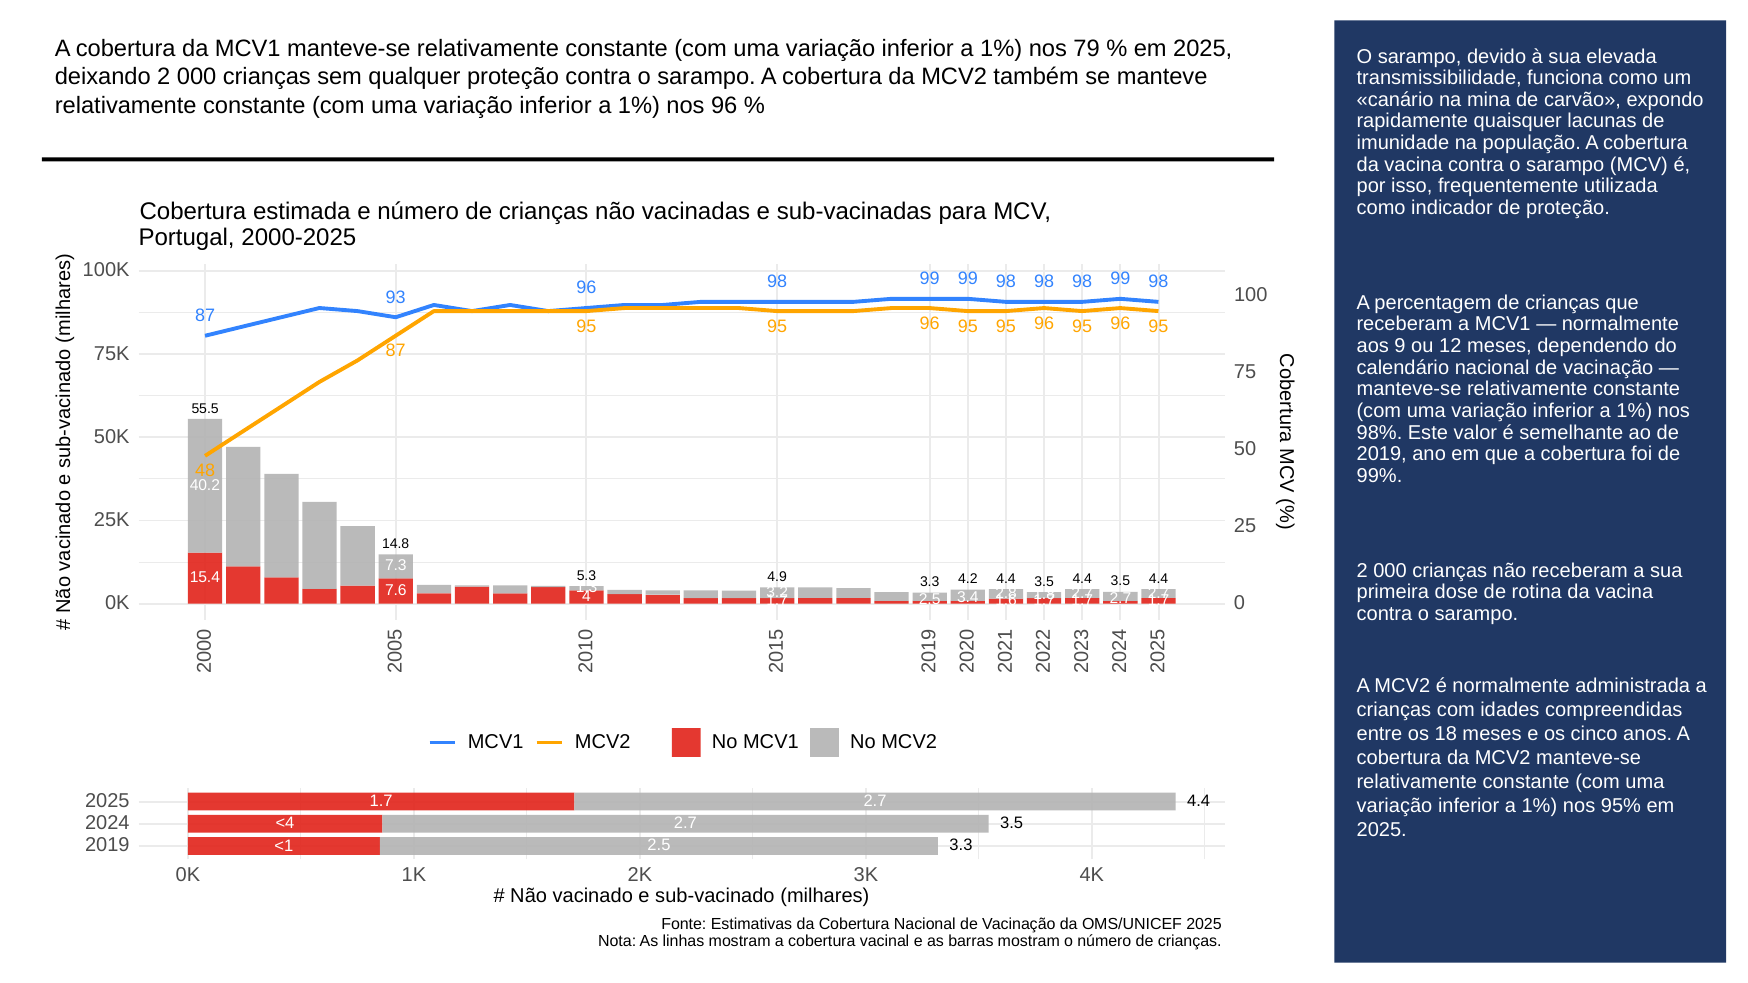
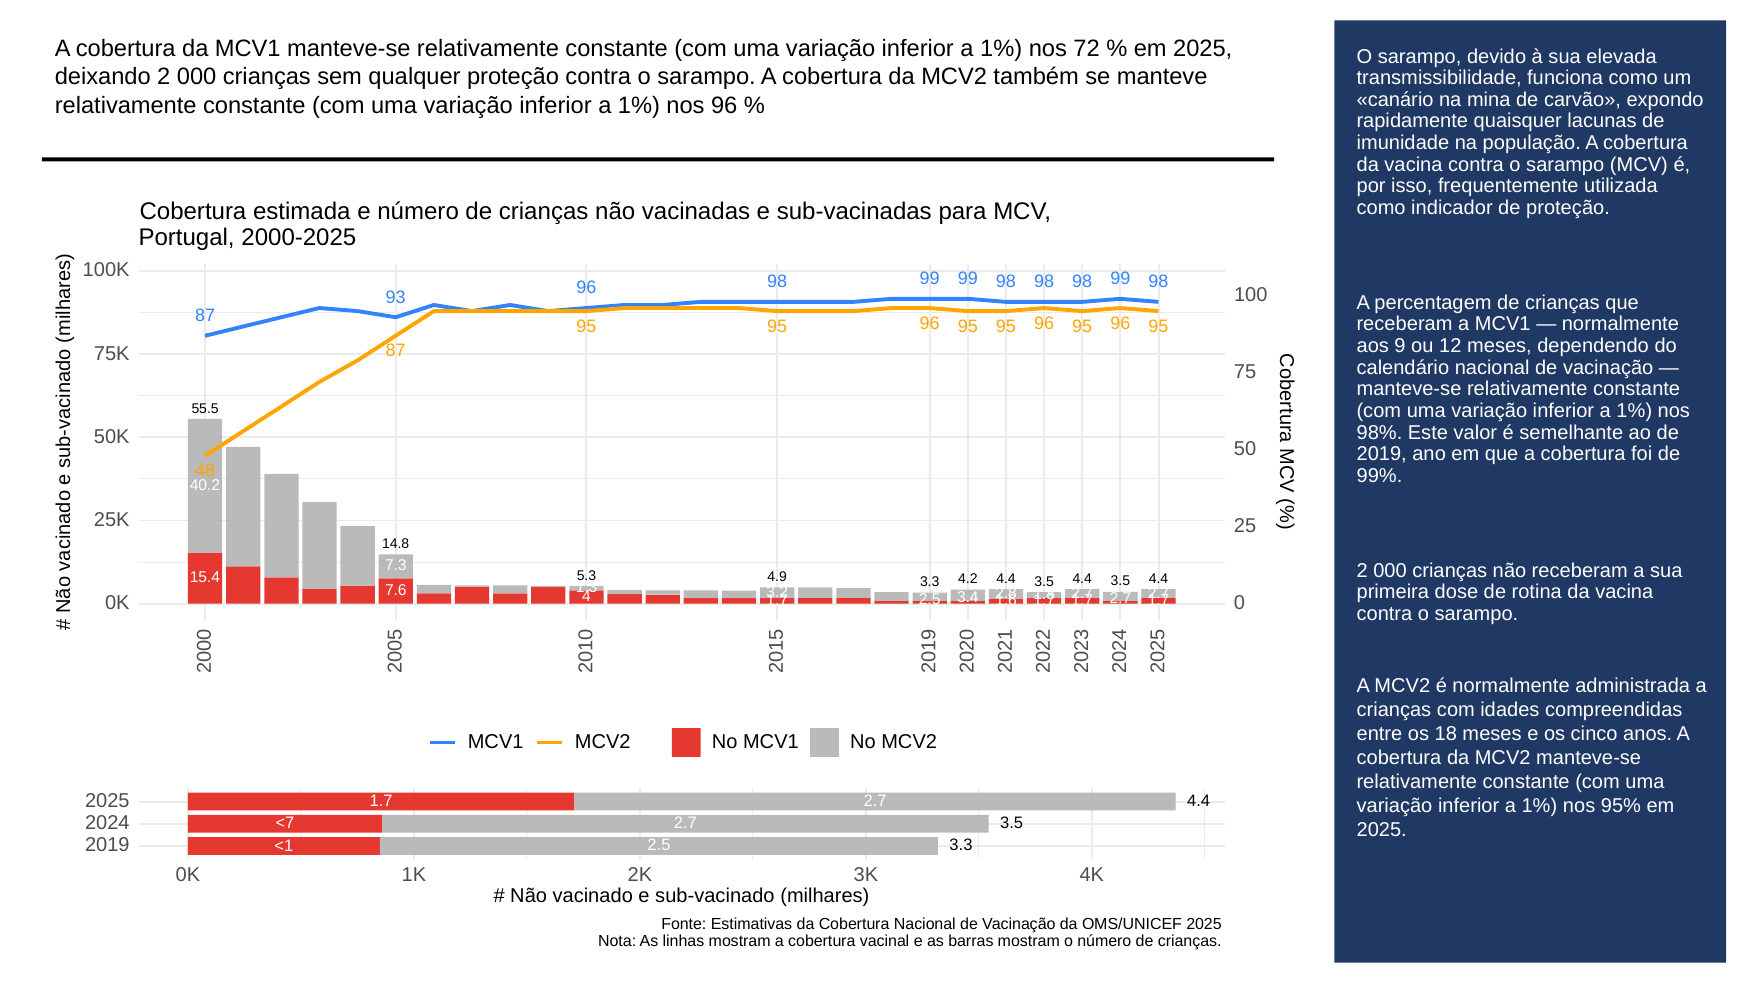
79: 79 -> 72
<4: <4 -> <7
